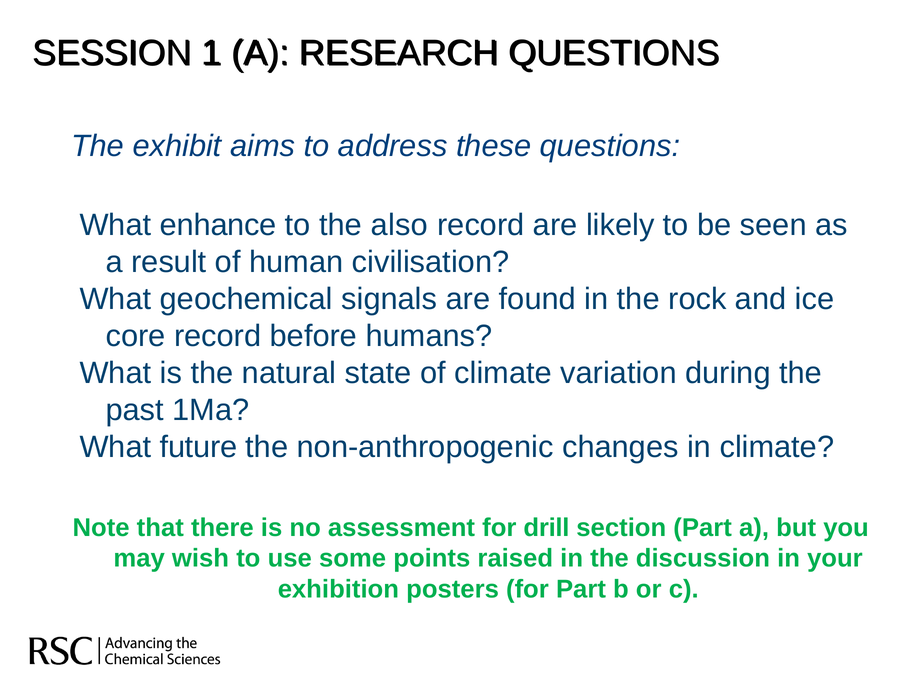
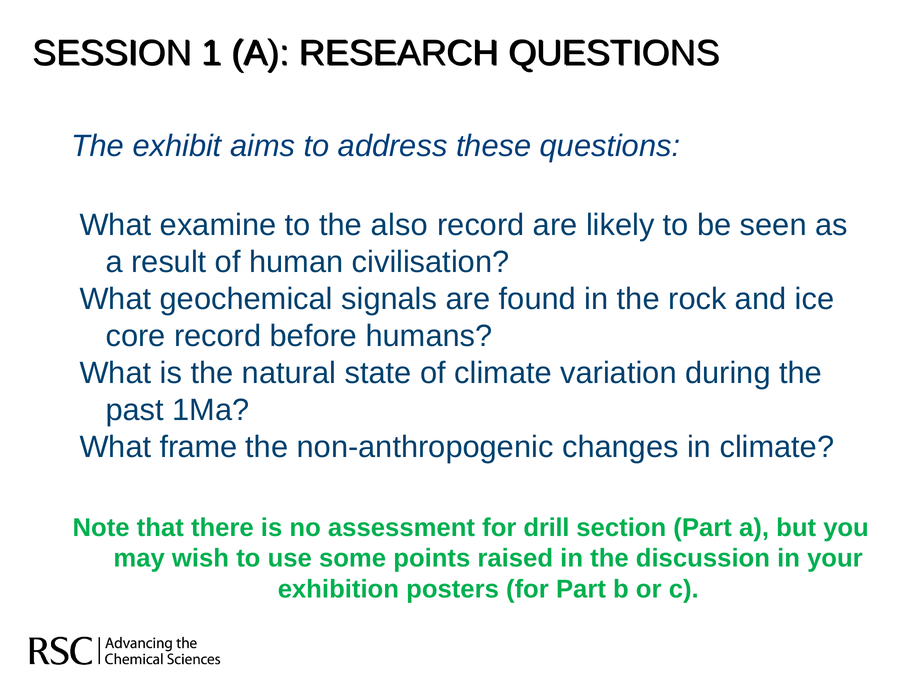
enhance: enhance -> examine
future: future -> frame
